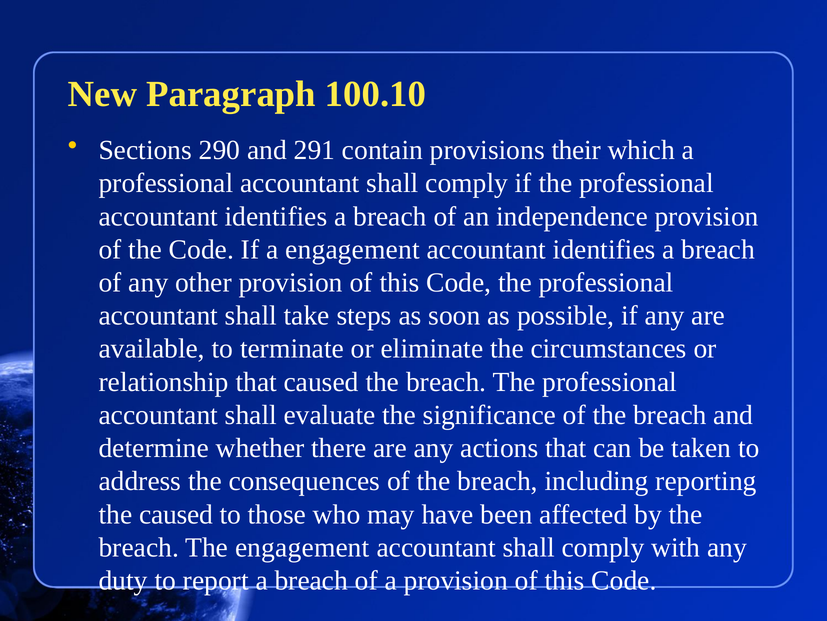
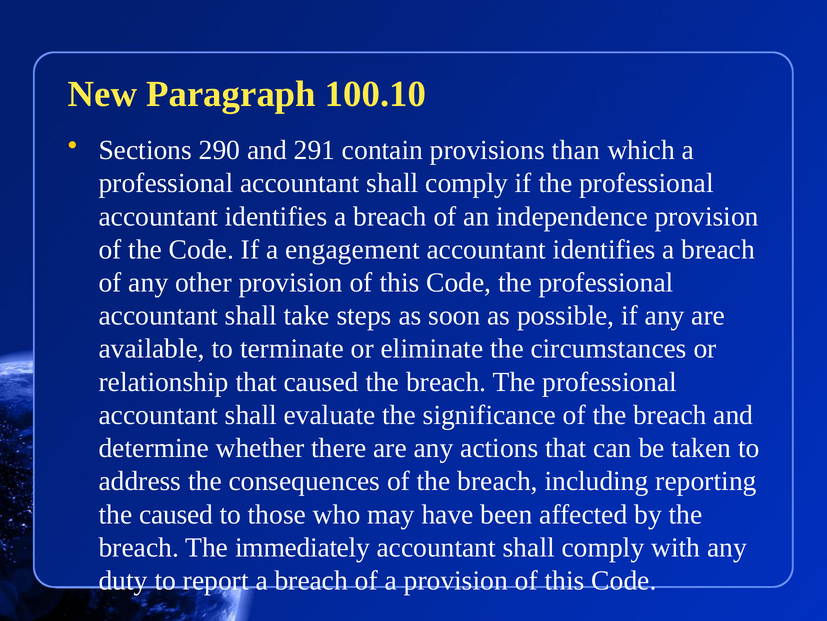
their: their -> than
The engagement: engagement -> immediately
